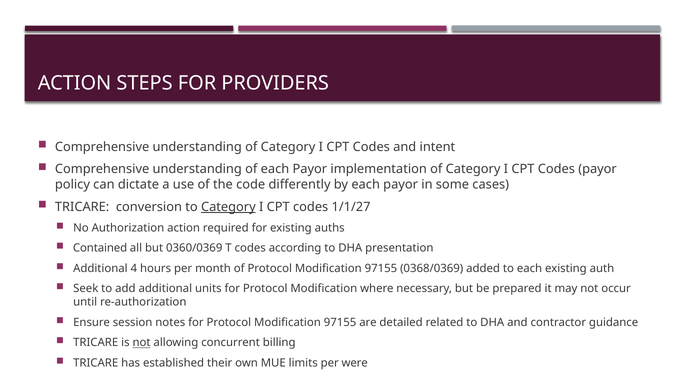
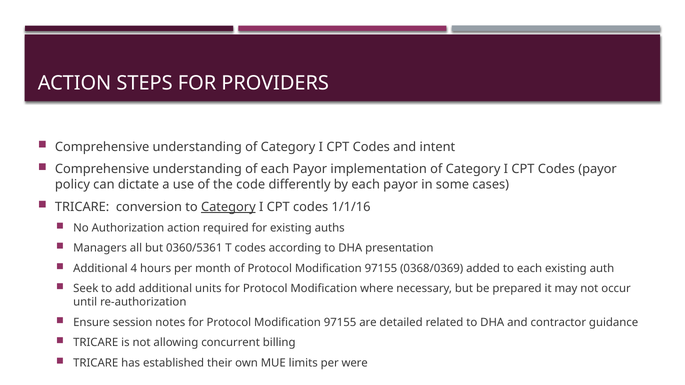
1/1/27: 1/1/27 -> 1/1/16
Contained: Contained -> Managers
0360/0369: 0360/0369 -> 0360/5361
not at (142, 343) underline: present -> none
